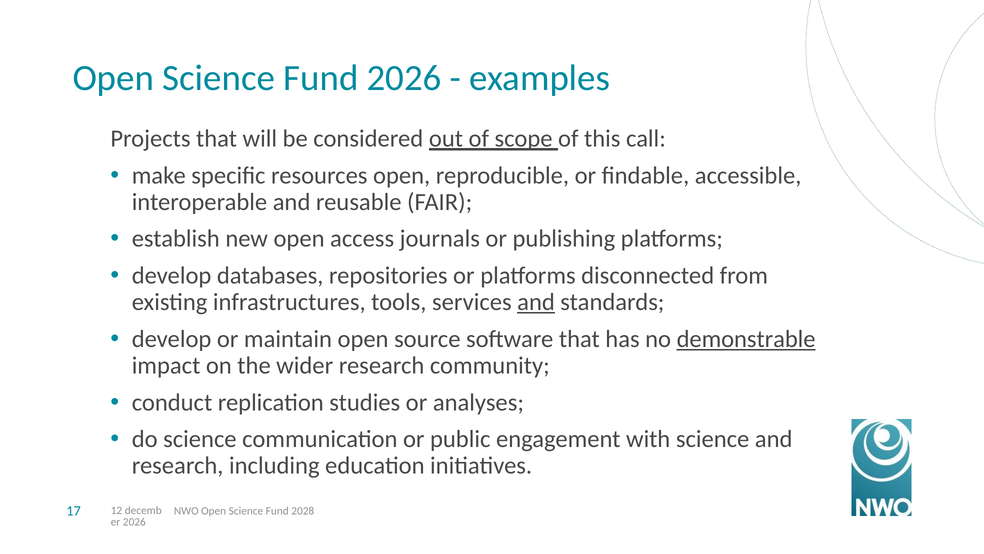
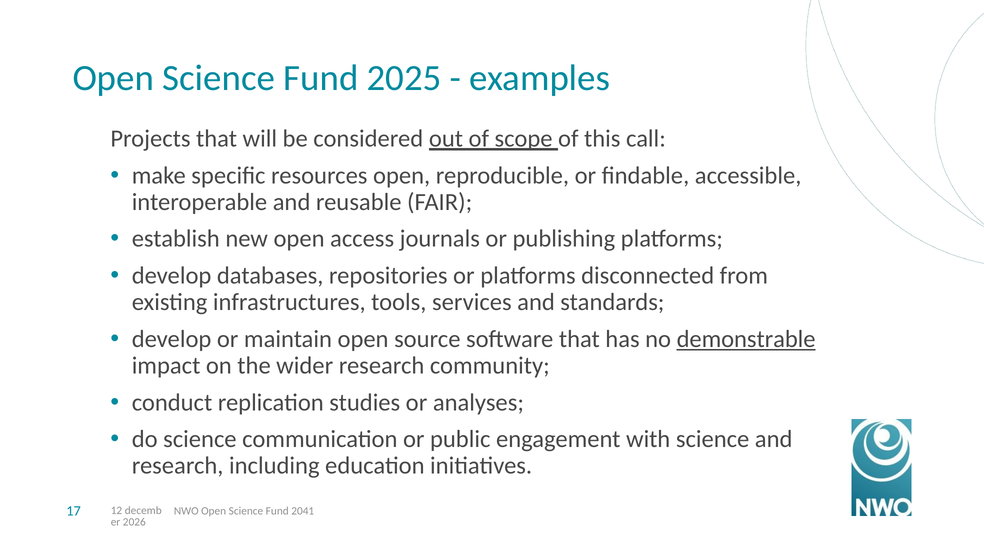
Fund 2026: 2026 -> 2025
and at (536, 302) underline: present -> none
2028: 2028 -> 2041
